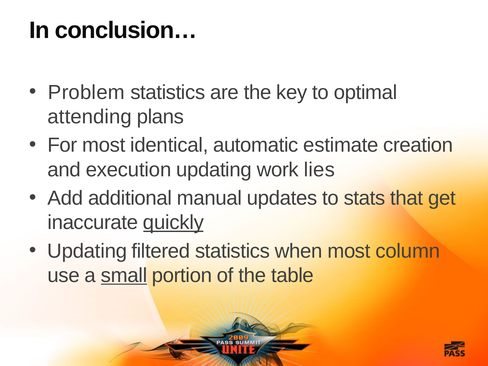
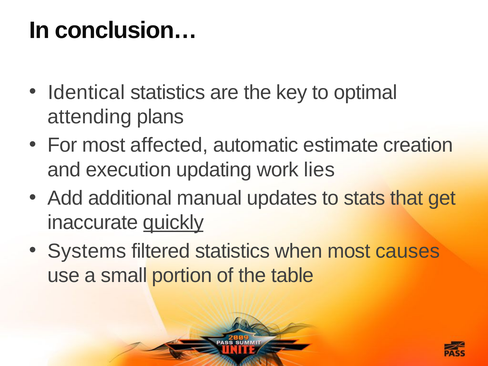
Problem: Problem -> Identical
identical: identical -> affected
Updating at (87, 251): Updating -> Systems
column: column -> causes
small underline: present -> none
